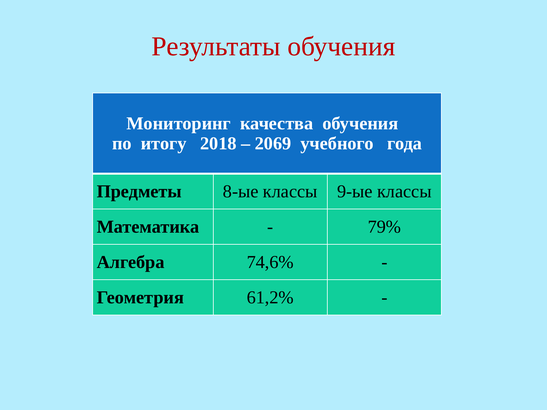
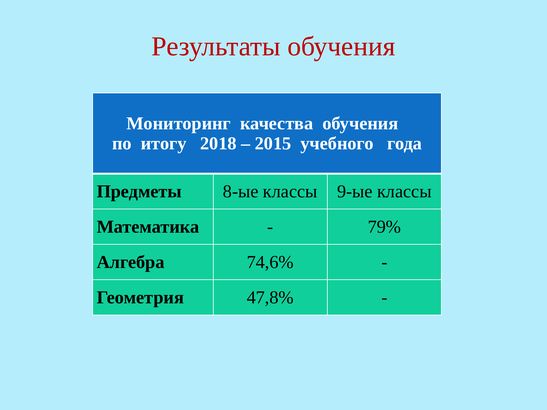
2069: 2069 -> 2015
61,2%: 61,2% -> 47,8%
